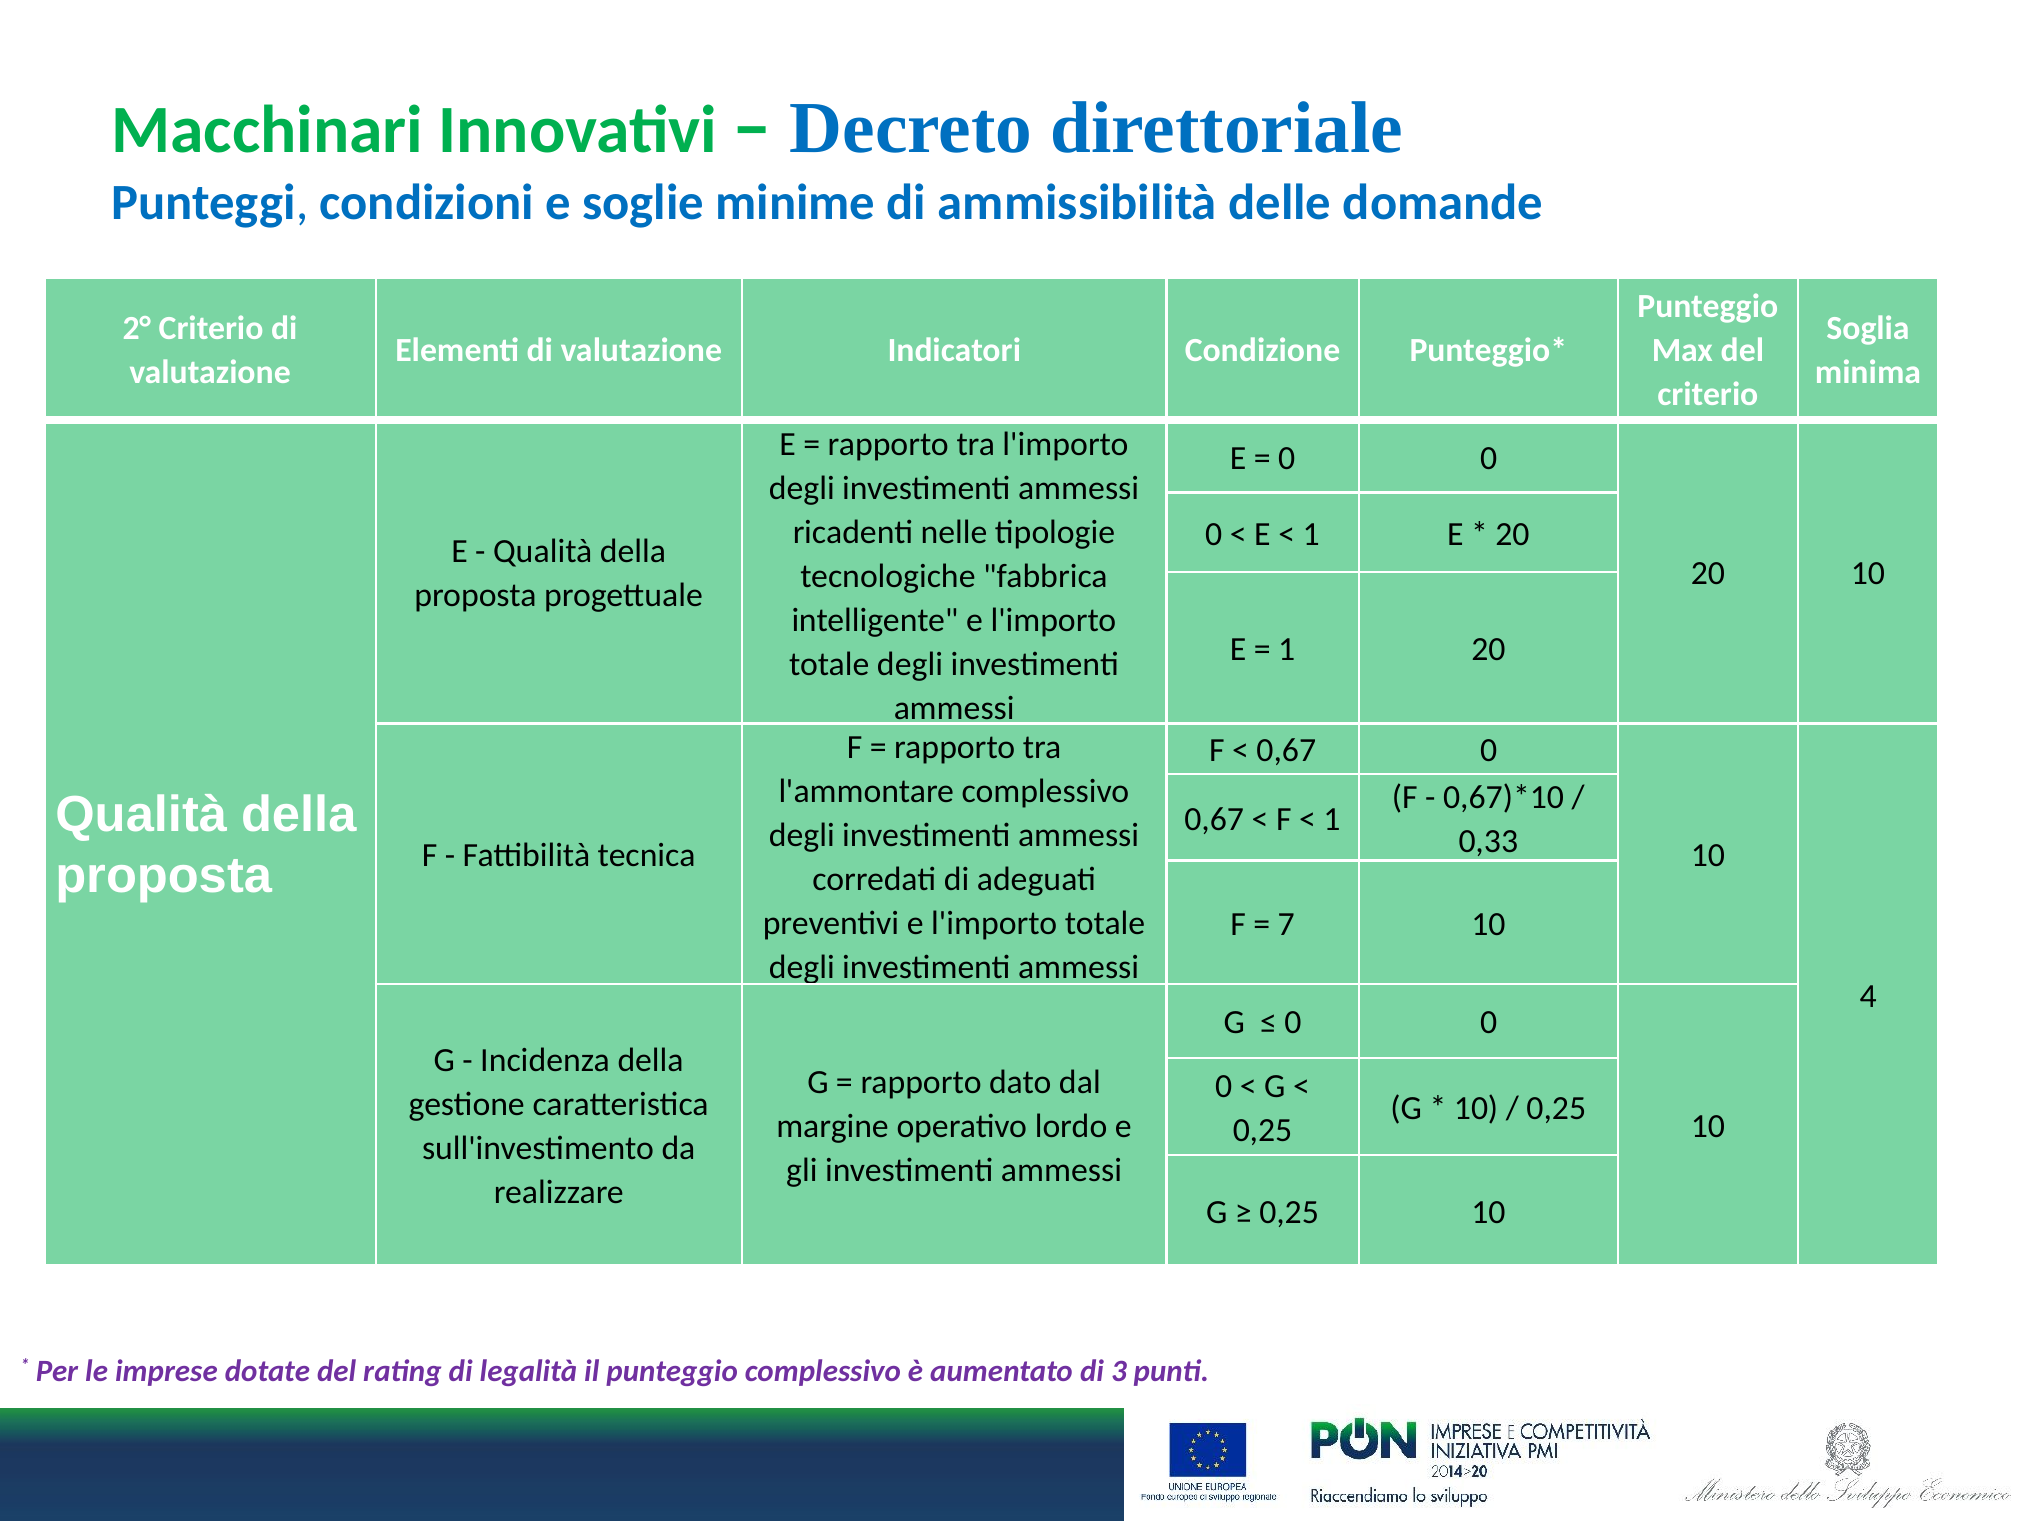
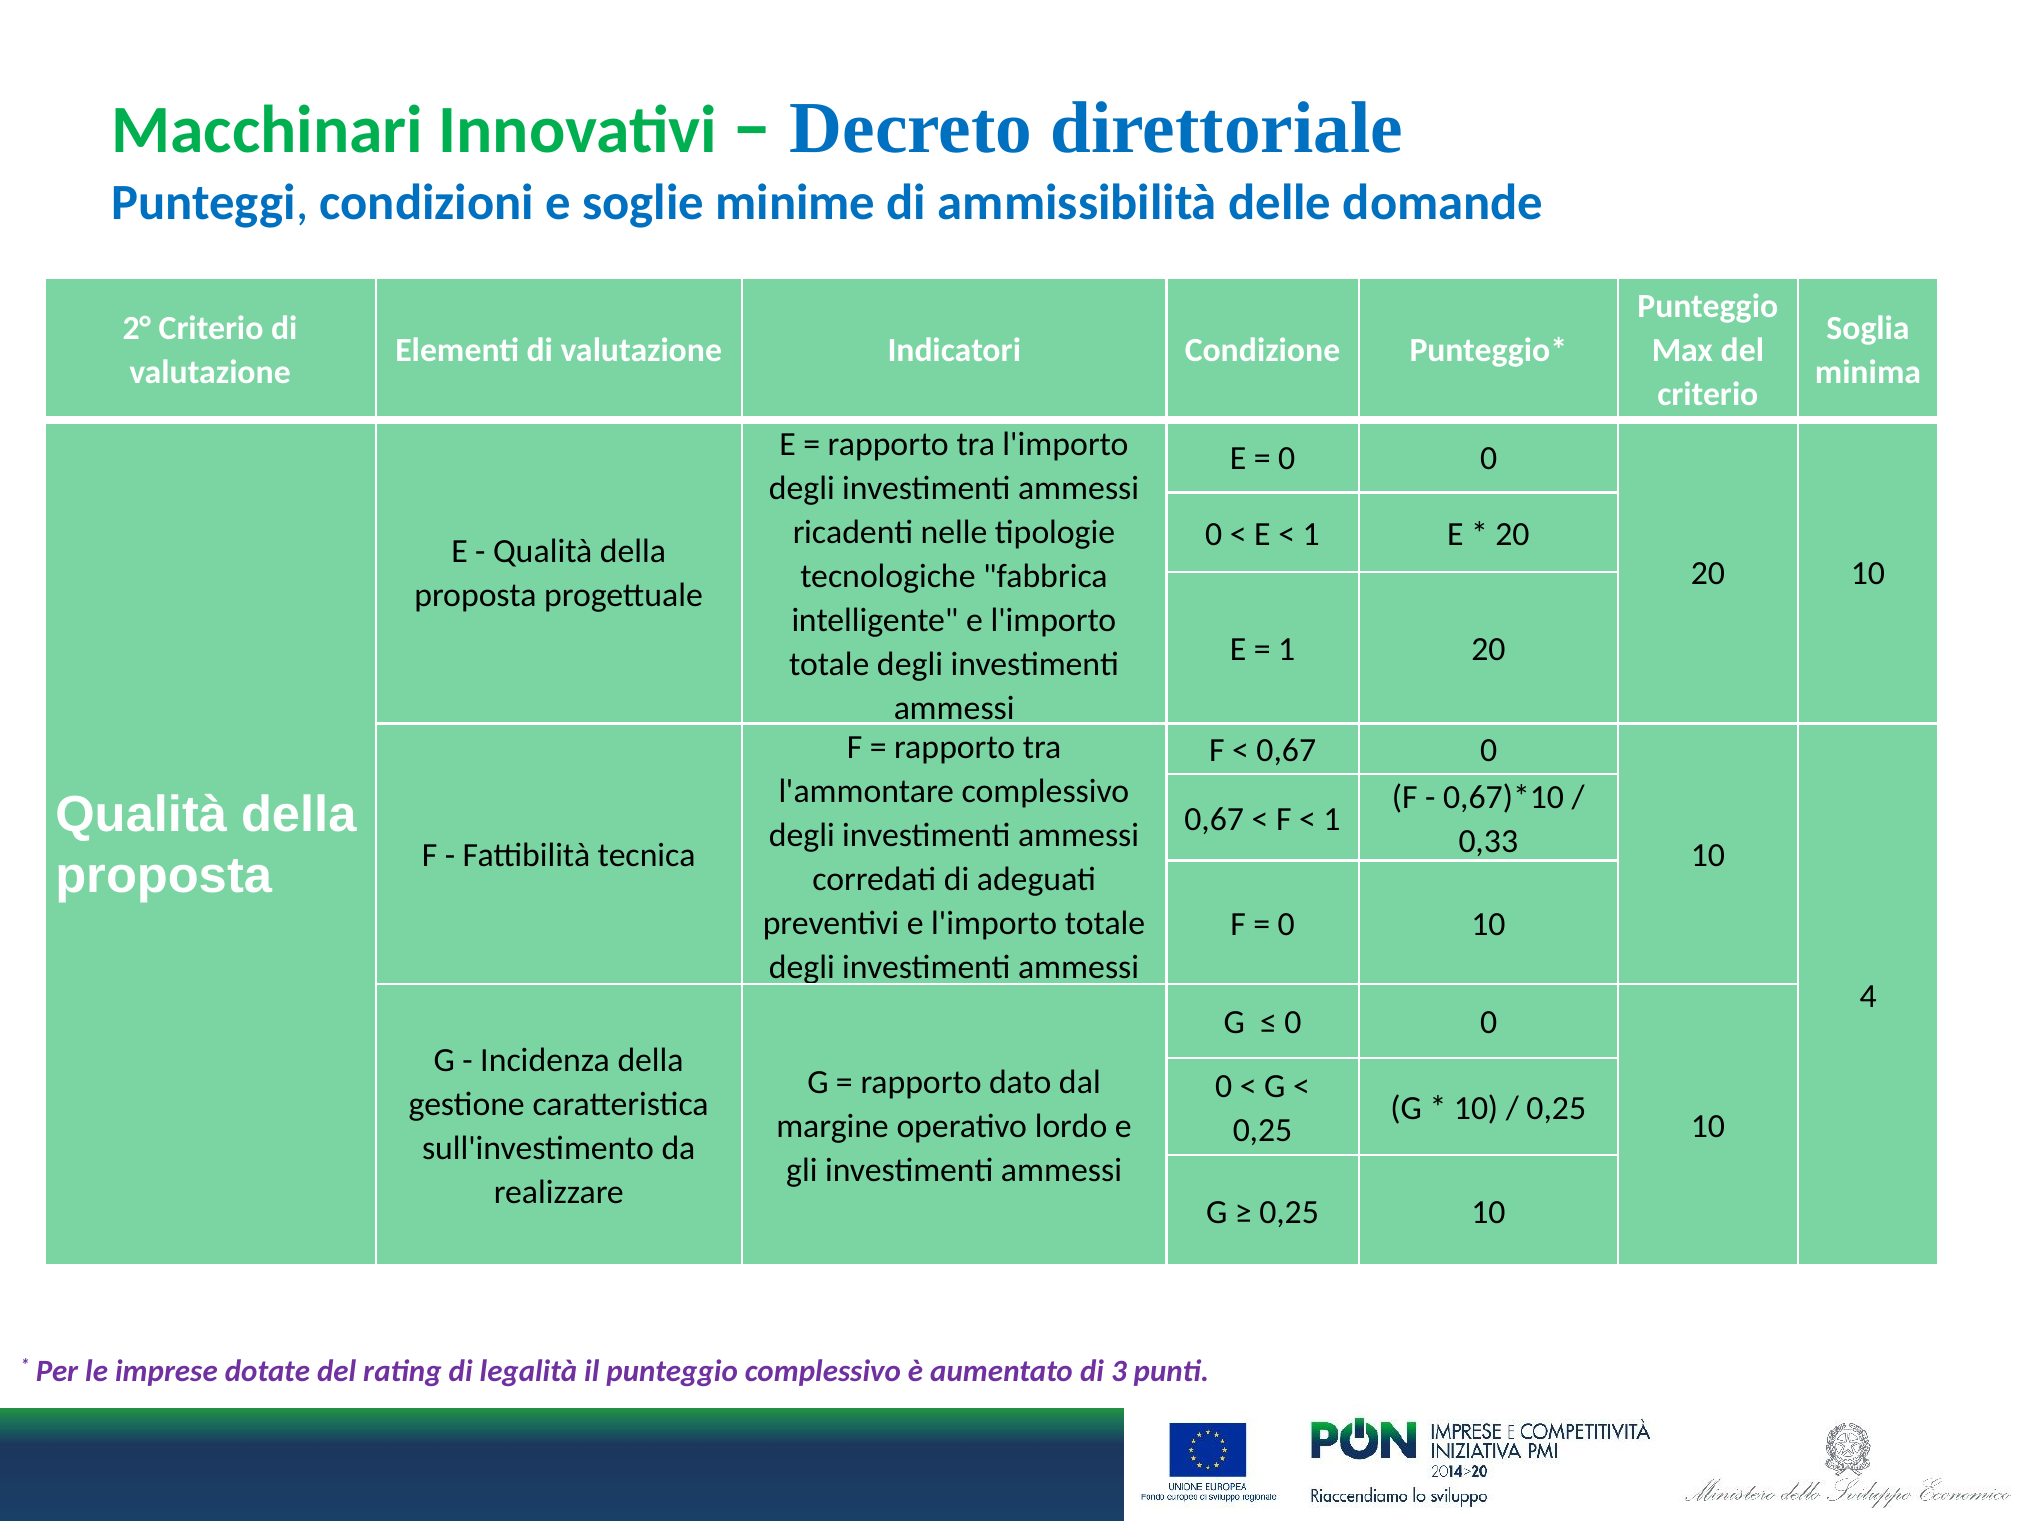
7 at (1286, 924): 7 -> 0
